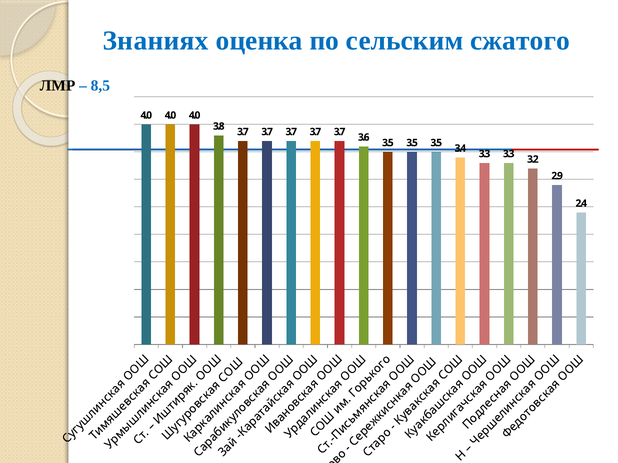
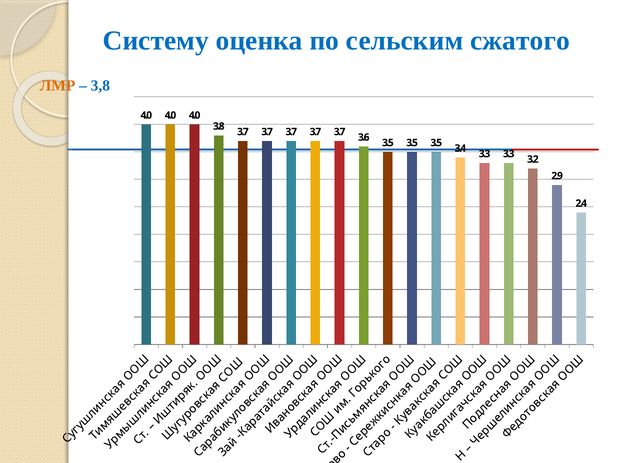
Знаниях: Знаниях -> Систему
ЛМР colour: black -> orange
8,5: 8,5 -> 3,8
